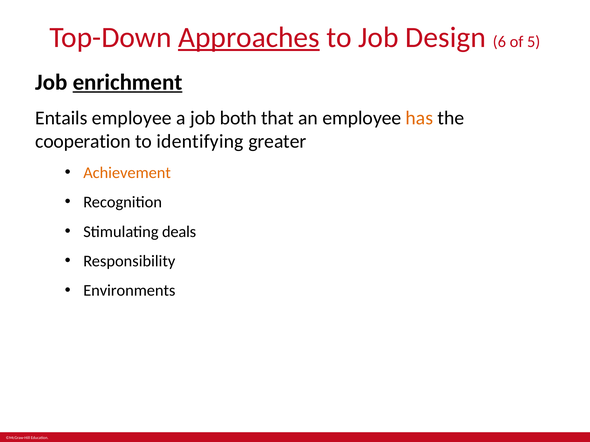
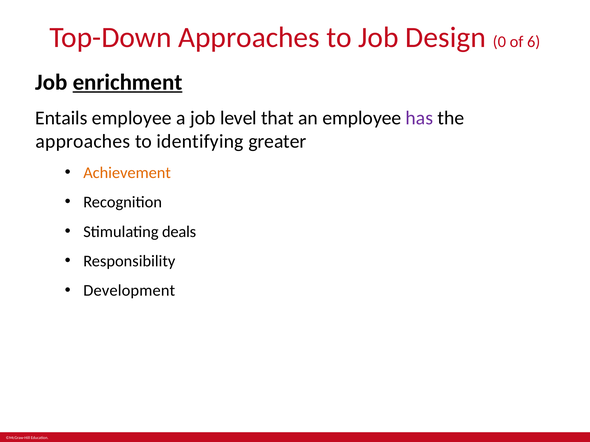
Approaches at (249, 37) underline: present -> none
6: 6 -> 0
5: 5 -> 6
both: both -> level
has colour: orange -> purple
cooperation at (83, 142): cooperation -> approaches
Environments: Environments -> Development
